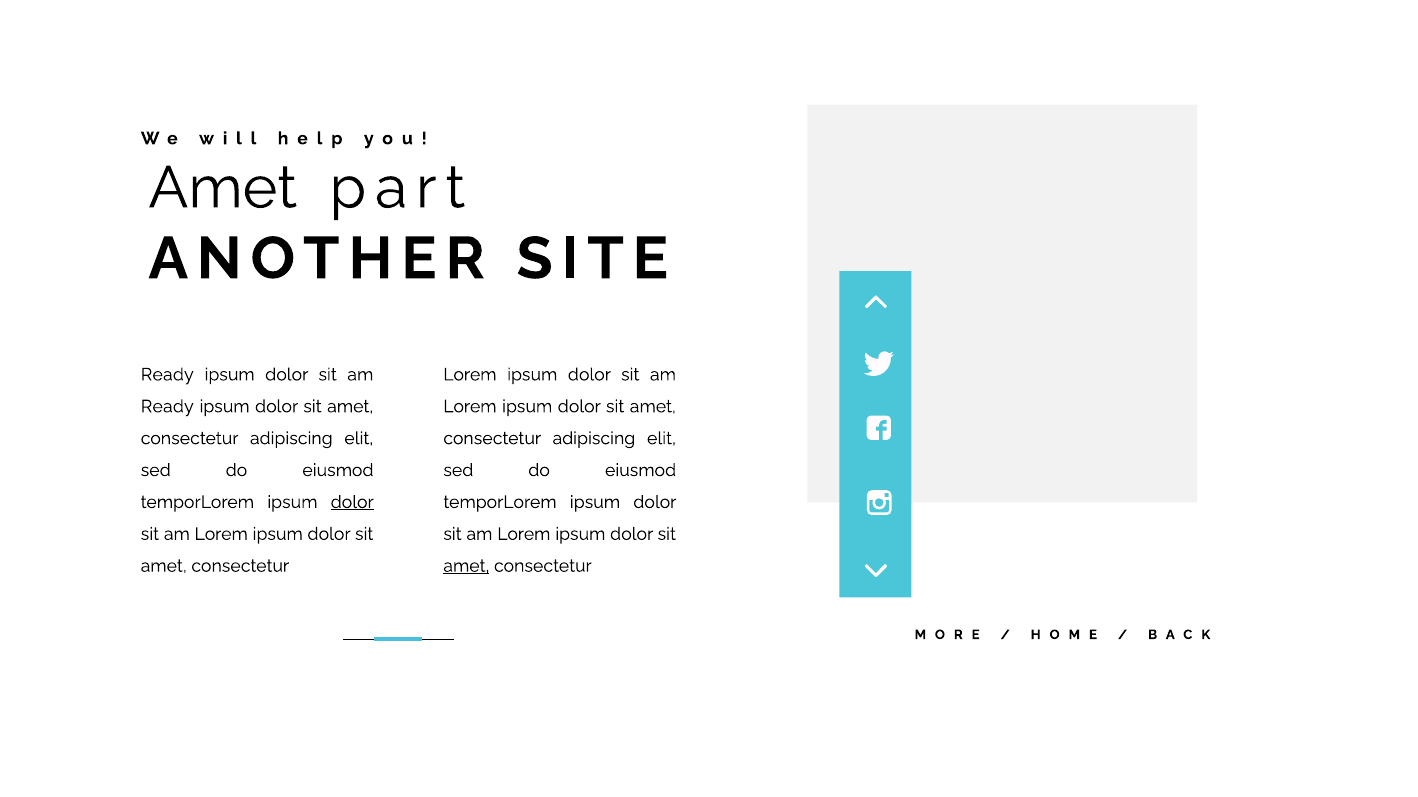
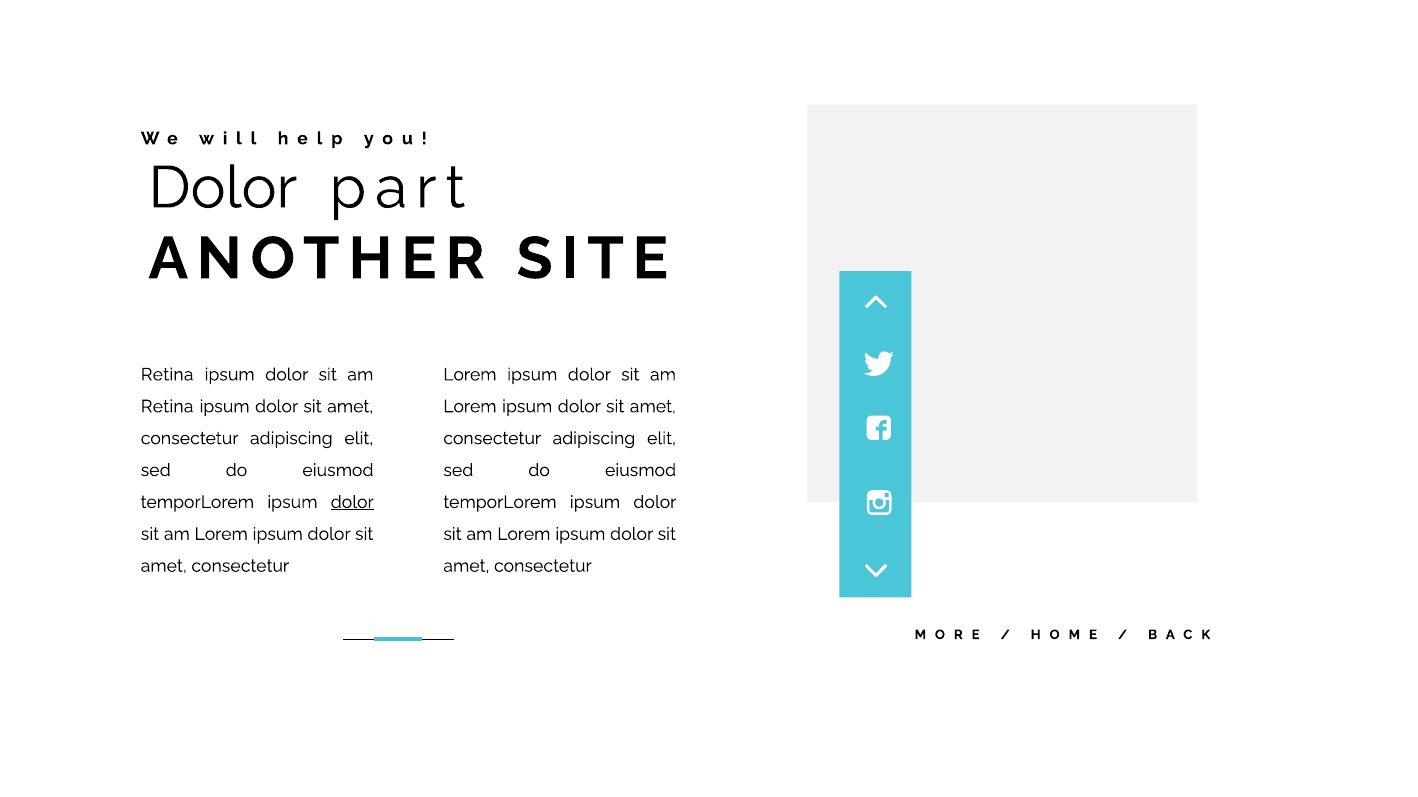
Amet at (223, 188): Amet -> Dolor
Ready at (167, 375): Ready -> Retina
Ready at (167, 407): Ready -> Retina
amet at (466, 566) underline: present -> none
